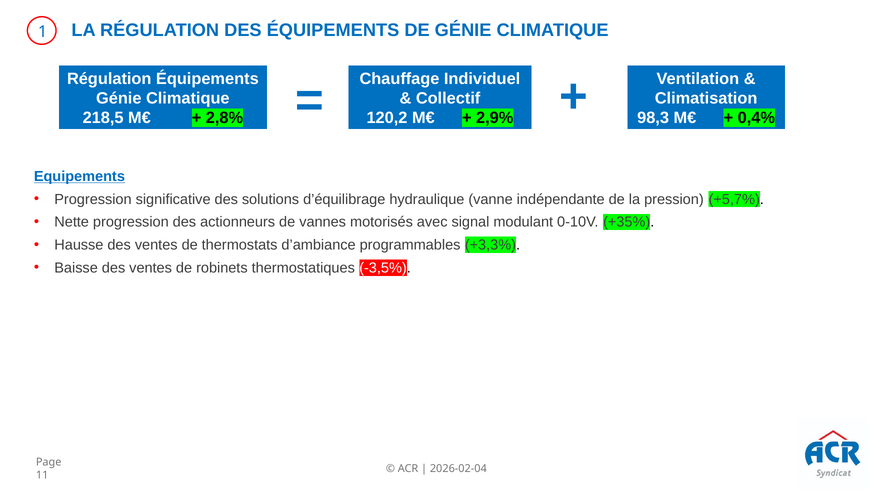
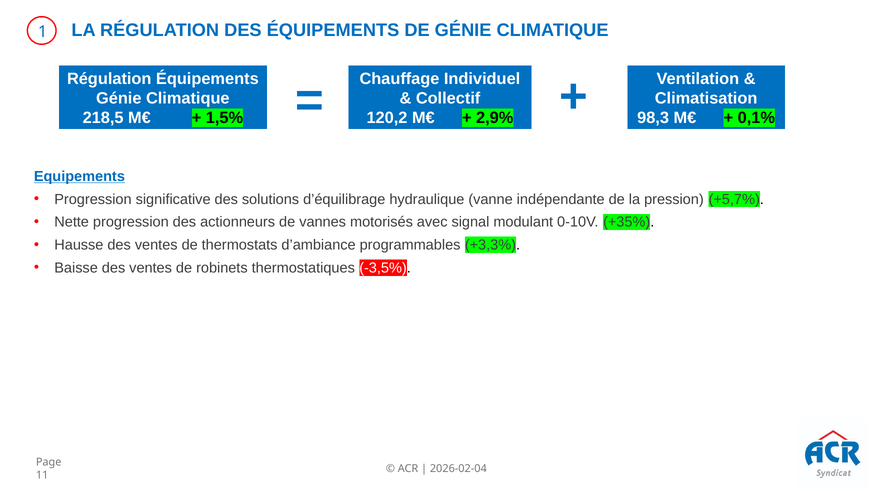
2,8%: 2,8% -> 1,5%
0,4%: 0,4% -> 0,1%
